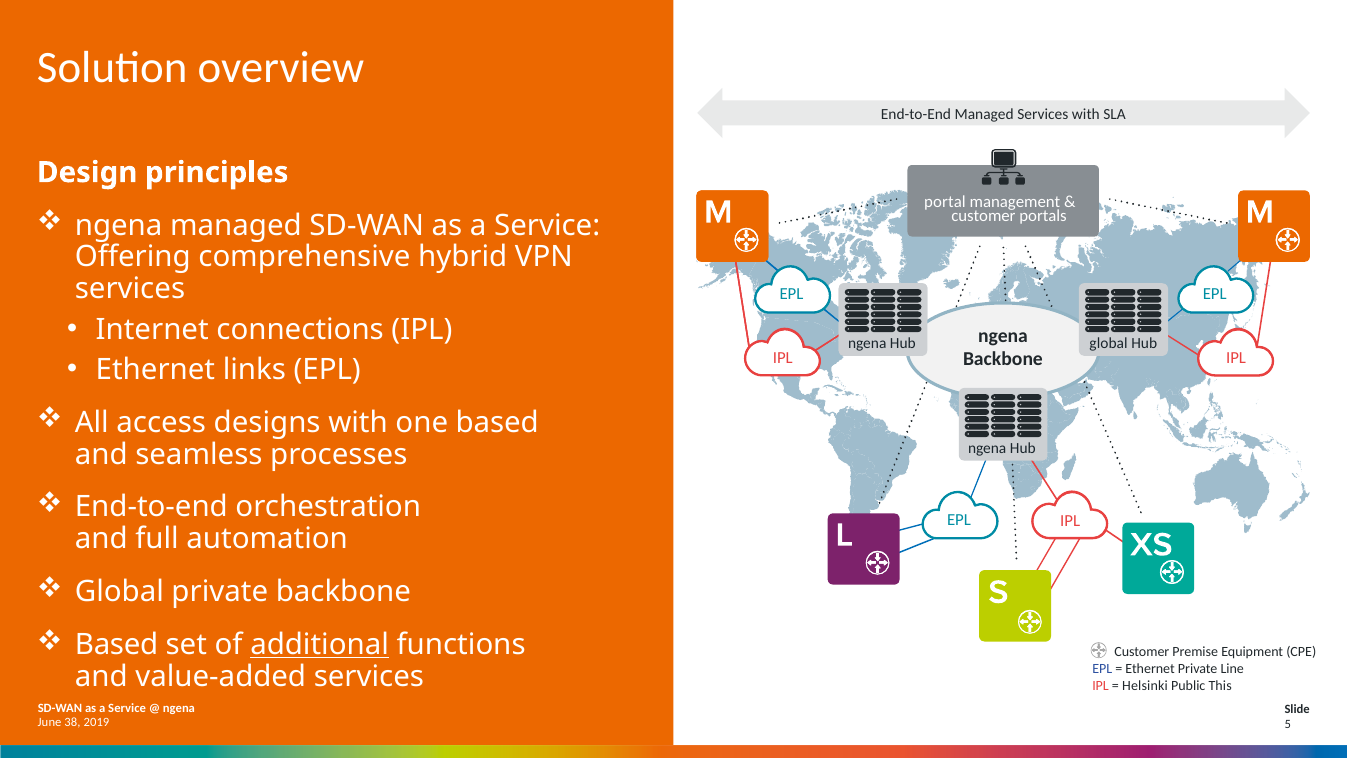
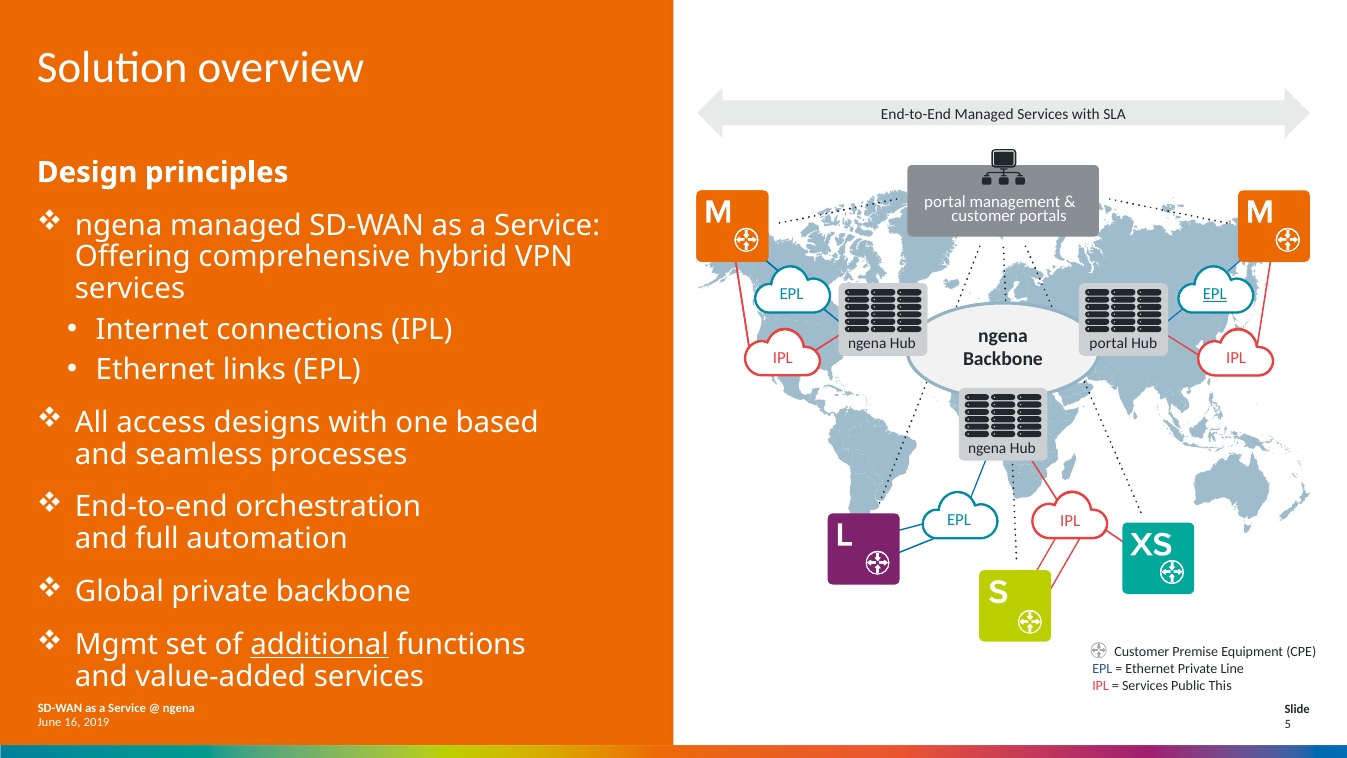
EPL at (1215, 294) underline: none -> present
global at (1109, 343): global -> portal
Based at (117, 645): Based -> Mgmt
Helsinki at (1145, 686): Helsinki -> Services
38: 38 -> 16
